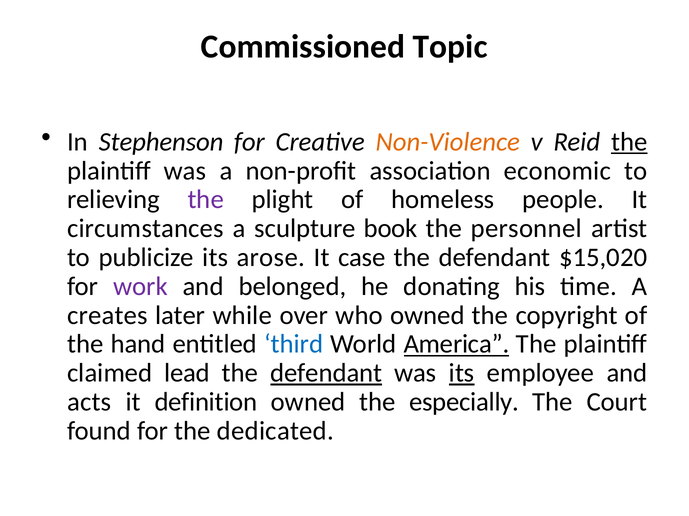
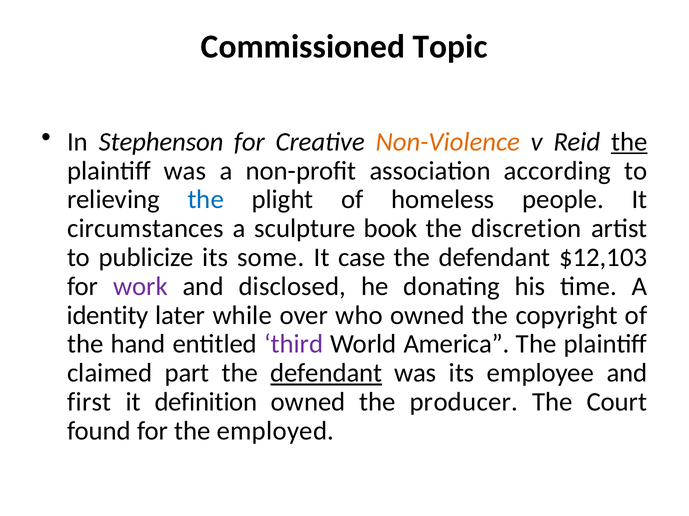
economic: economic -> according
the at (206, 200) colour: purple -> blue
personnel: personnel -> discretion
arose: arose -> some
$15,020: $15,020 -> $12,103
belonged: belonged -> disclosed
creates: creates -> identity
third colour: blue -> purple
America underline: present -> none
lead: lead -> part
its at (462, 374) underline: present -> none
acts: acts -> first
especially: especially -> producer
dedicated: dedicated -> employed
